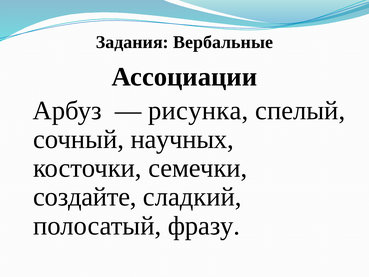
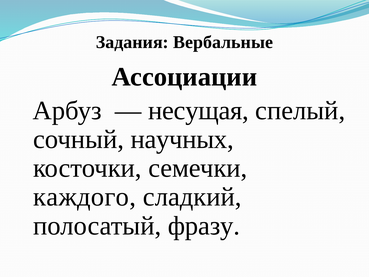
рисунка: рисунка -> несущая
создайте: создайте -> каждого
